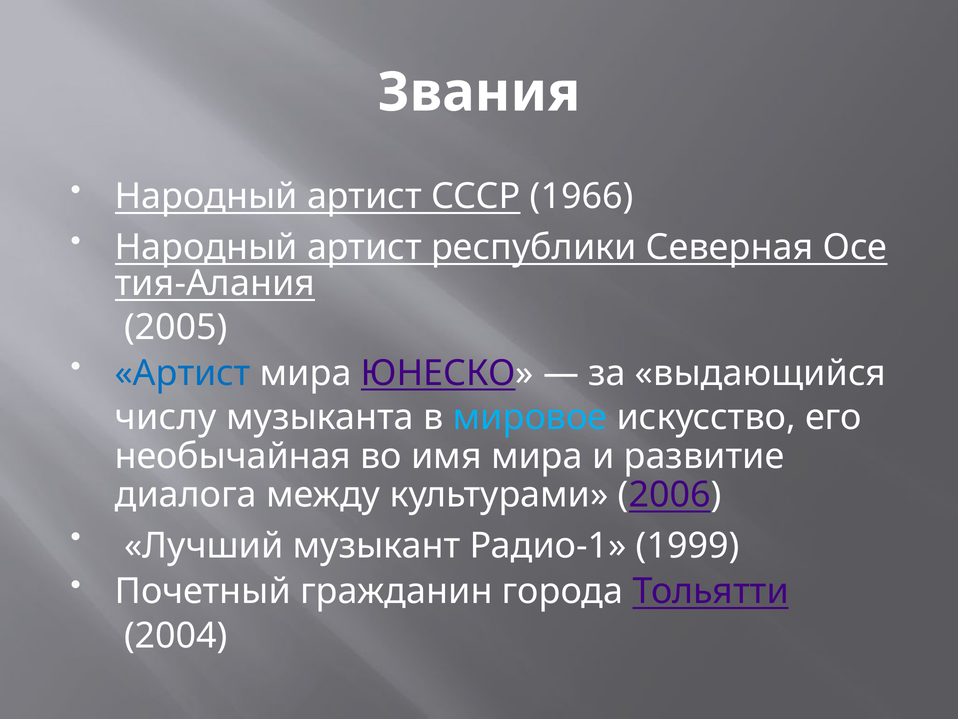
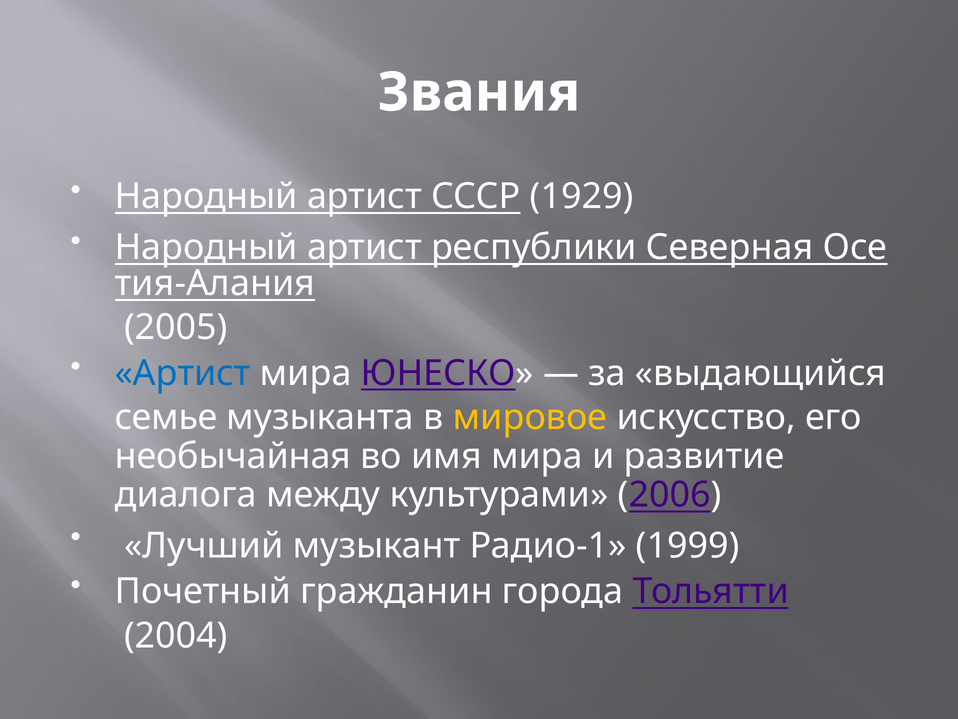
1966: 1966 -> 1929
числу: числу -> семье
мировое colour: light blue -> yellow
